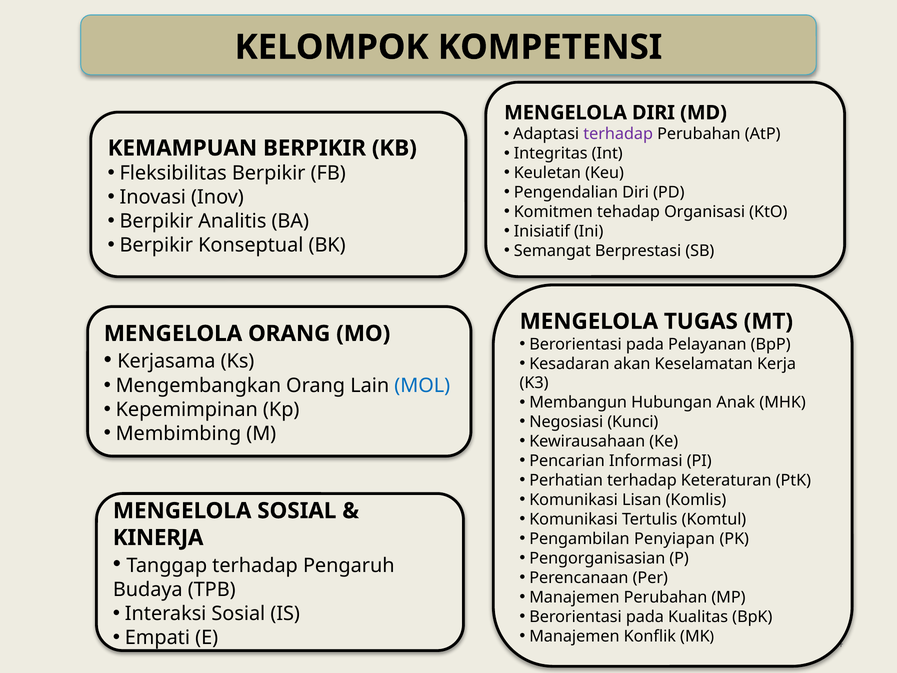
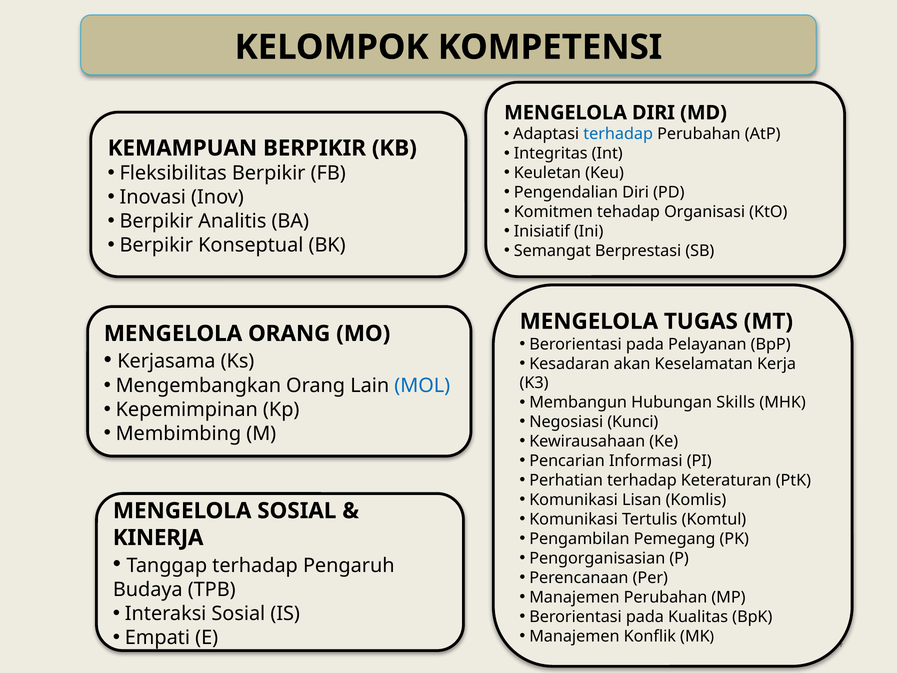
terhadap at (618, 134) colour: purple -> blue
Anak: Anak -> Skills
Penyiapan: Penyiapan -> Pemegang
